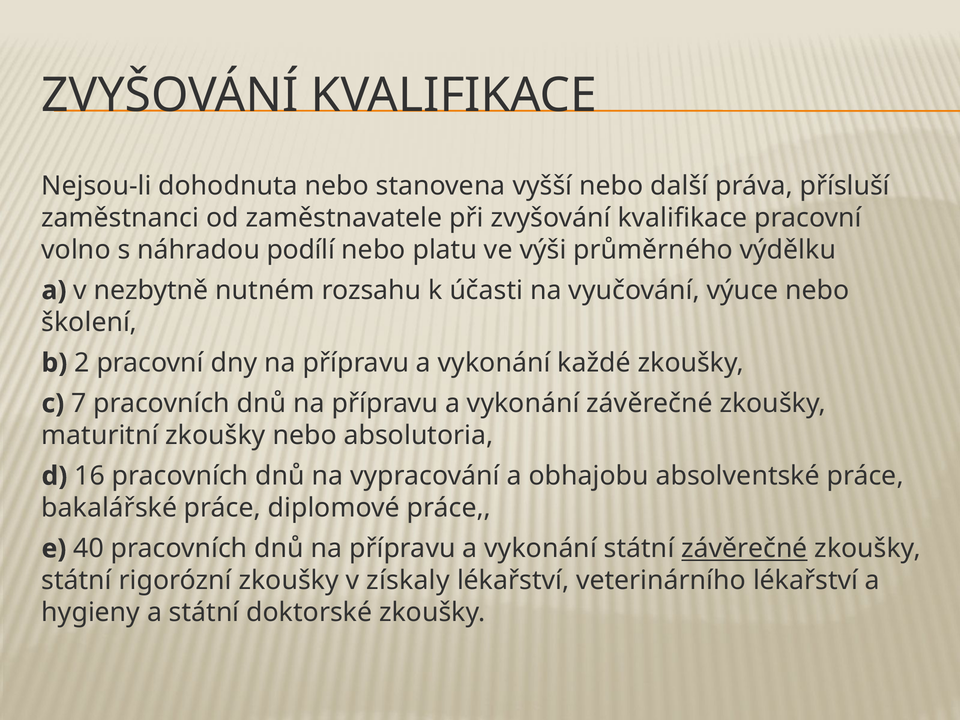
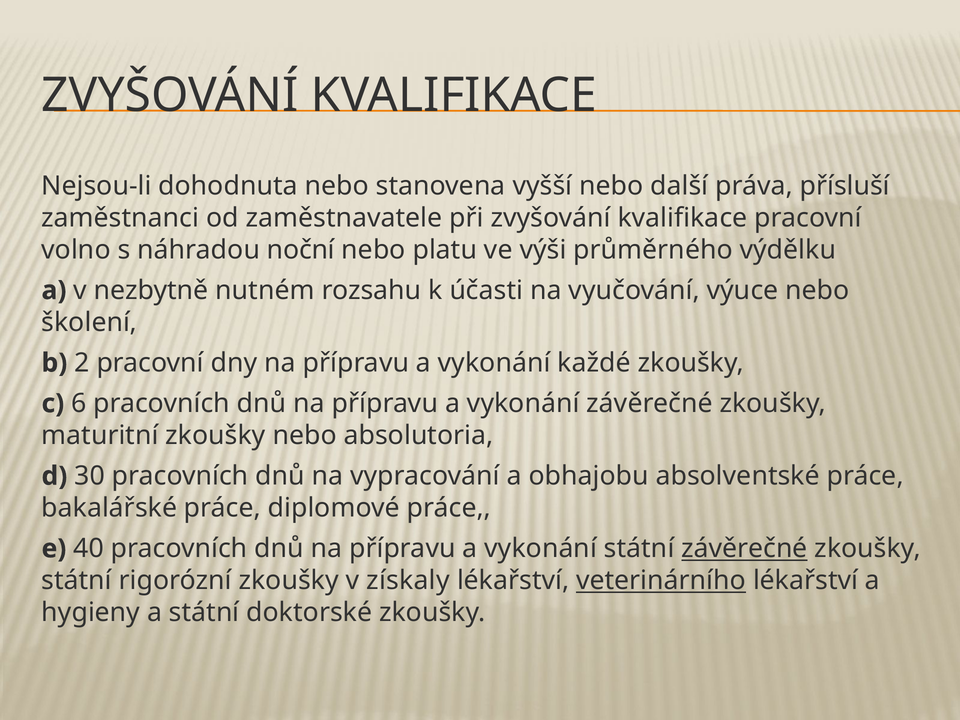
podílí: podílí -> noční
7: 7 -> 6
16: 16 -> 30
veterinárního underline: none -> present
